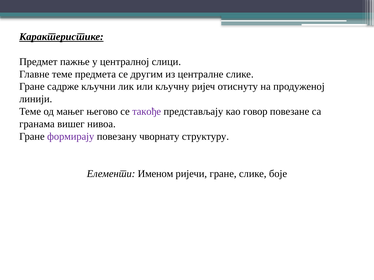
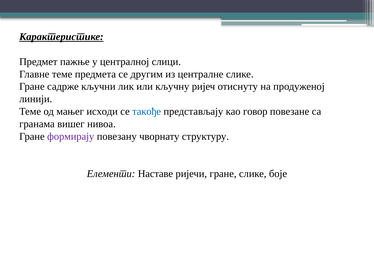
његово: његово -> исходи
такође colour: purple -> blue
Именом: Именом -> Наставе
